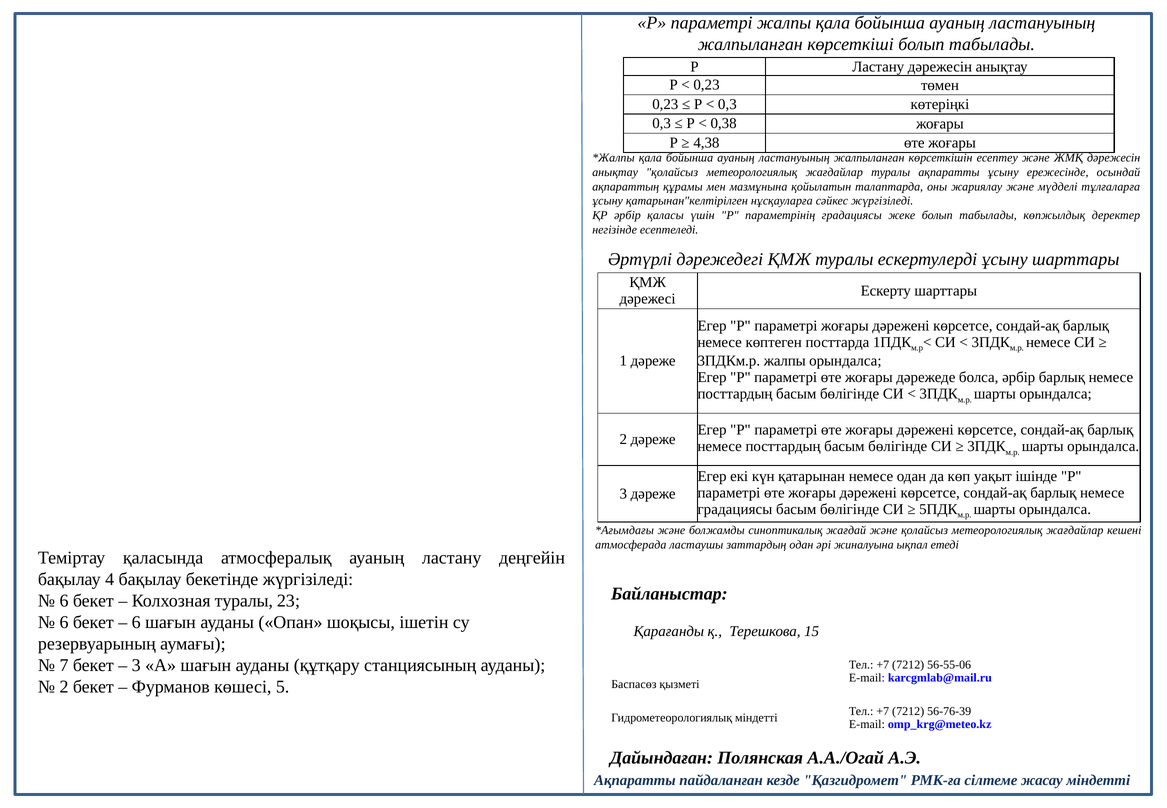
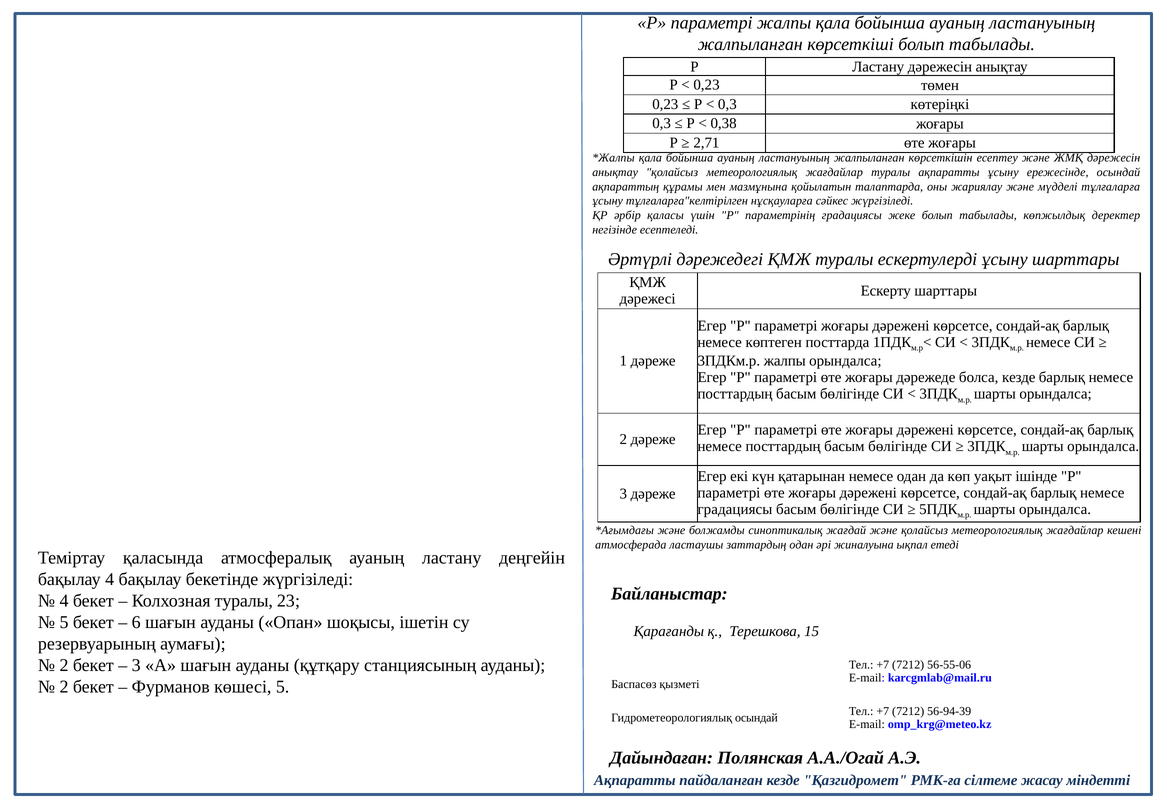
4,38: 4,38 -> 2,71
қатарынан"келтірілген: қатарынан"келтірілген -> тұлғаларға"келтірілген
болса әрбір: әрбір -> кезде
6 at (64, 601): 6 -> 4
6 at (64, 622): 6 -> 5
7 at (64, 665): 7 -> 2
56-76-39: 56-76-39 -> 56-94-39
Гидрометеорологиялық міндетті: міндетті -> осындай
